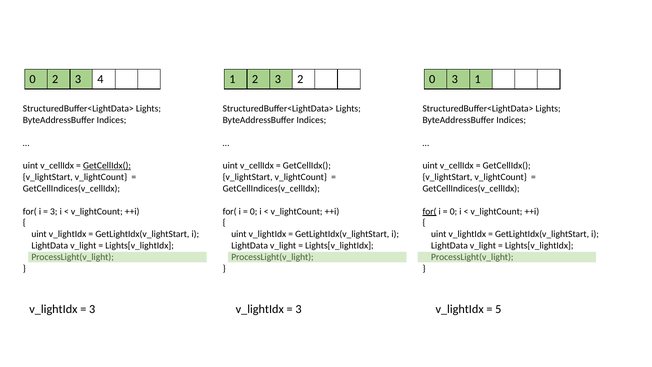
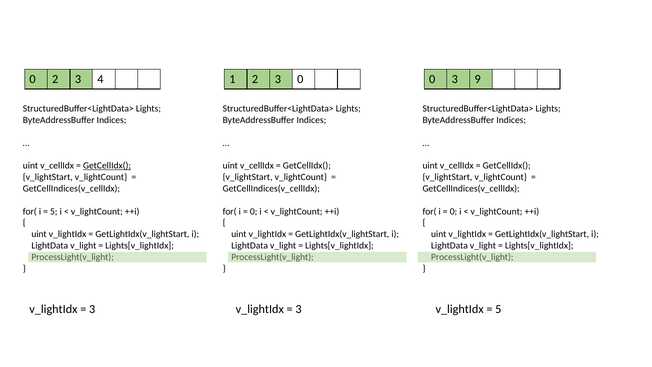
3 2: 2 -> 0
3 1: 1 -> 9
3 at (54, 211): 3 -> 5
for( at (429, 211) underline: present -> none
